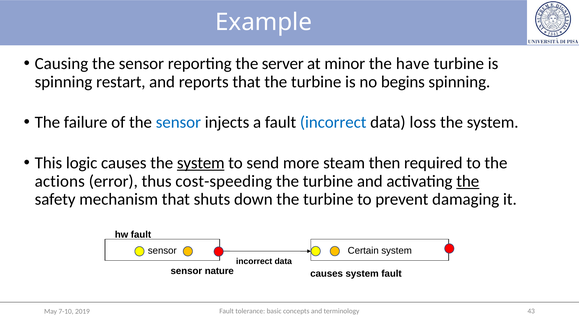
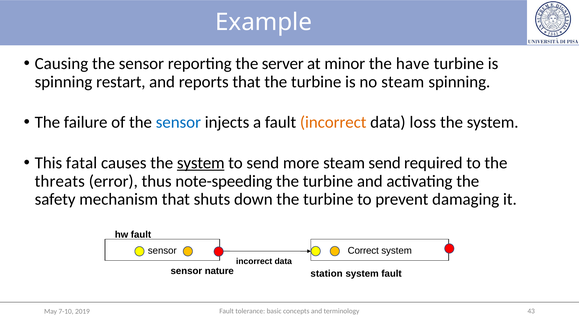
no begins: begins -> steam
incorrect at (333, 122) colour: blue -> orange
logic: logic -> fatal
steam then: then -> send
actions: actions -> threats
cost-speeding: cost-speeding -> note-speeding
the at (468, 181) underline: present -> none
Certain: Certain -> Correct
causes at (327, 273): causes -> station
